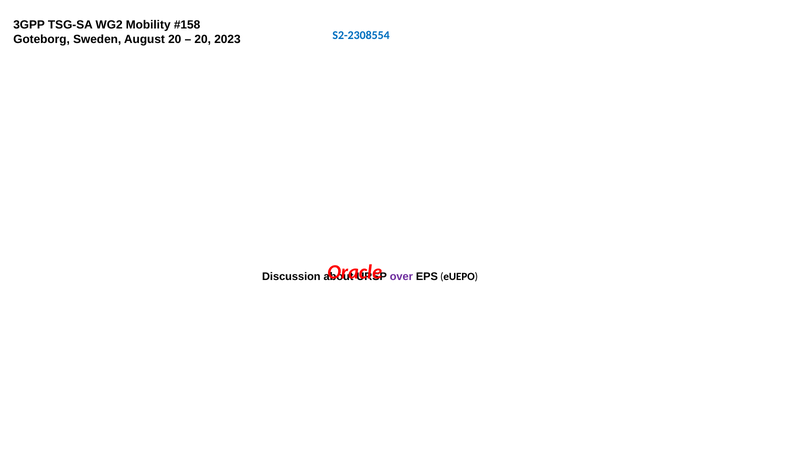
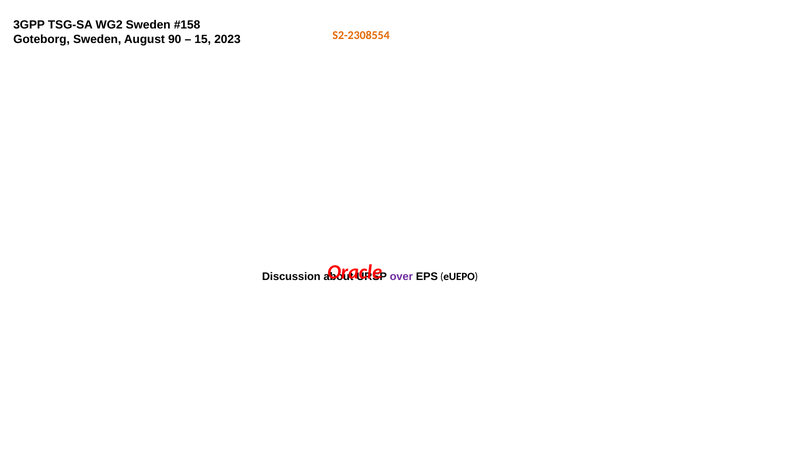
WG2 Mobility: Mobility -> Sweden
August 20: 20 -> 90
20 at (203, 39): 20 -> 15
S2-2308554 colour: blue -> orange
